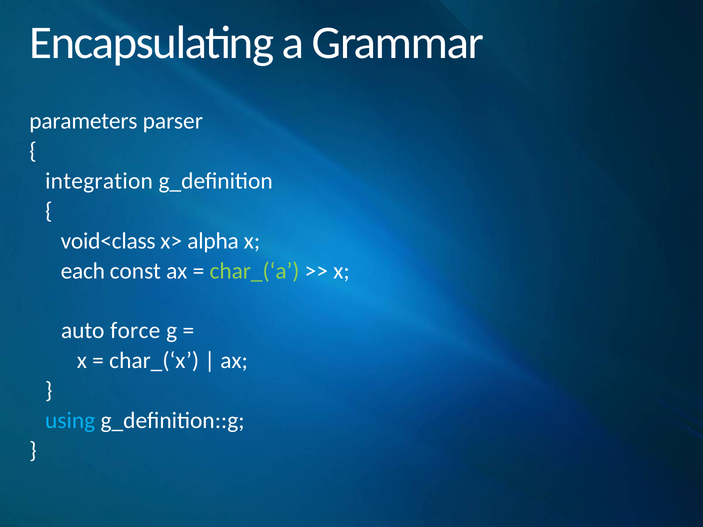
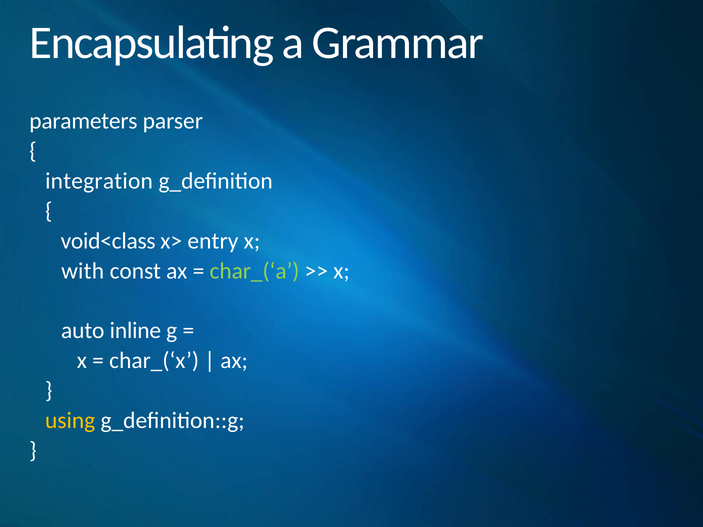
alpha: alpha -> entry
each: each -> with
force: force -> inline
using colour: light blue -> yellow
